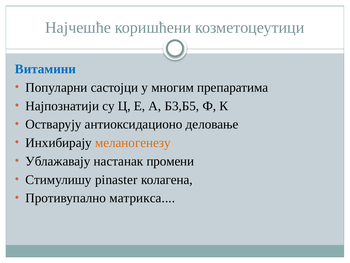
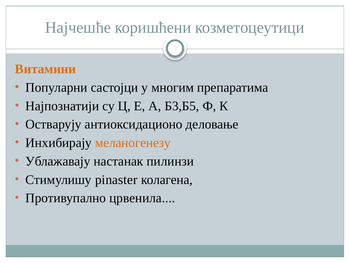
Витамини colour: blue -> orange
промени: промени -> пилинзи
матрикса: матрикса -> црвенила
